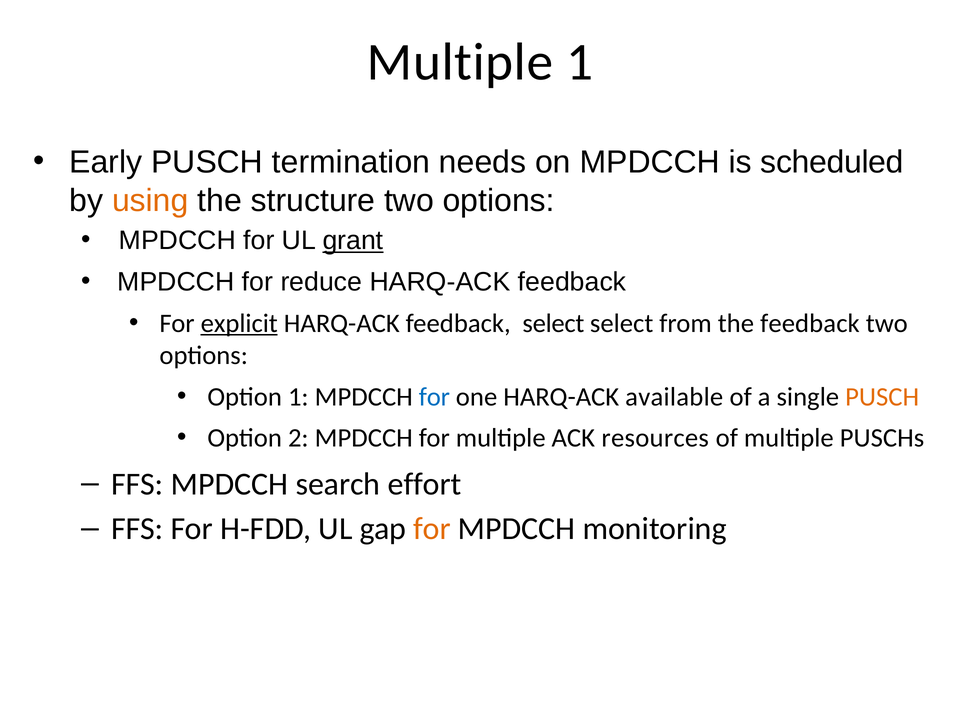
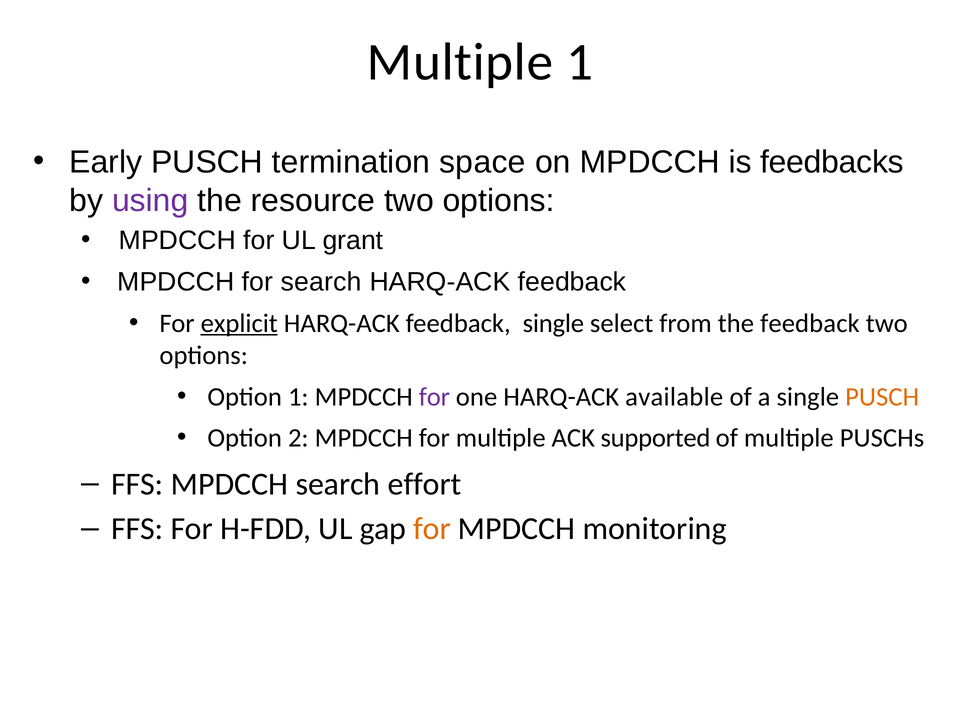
needs: needs -> space
scheduled: scheduled -> feedbacks
using colour: orange -> purple
structure: structure -> resource
grant underline: present -> none
for reduce: reduce -> search
feedback select: select -> single
for at (434, 397) colour: blue -> purple
resources: resources -> supported
